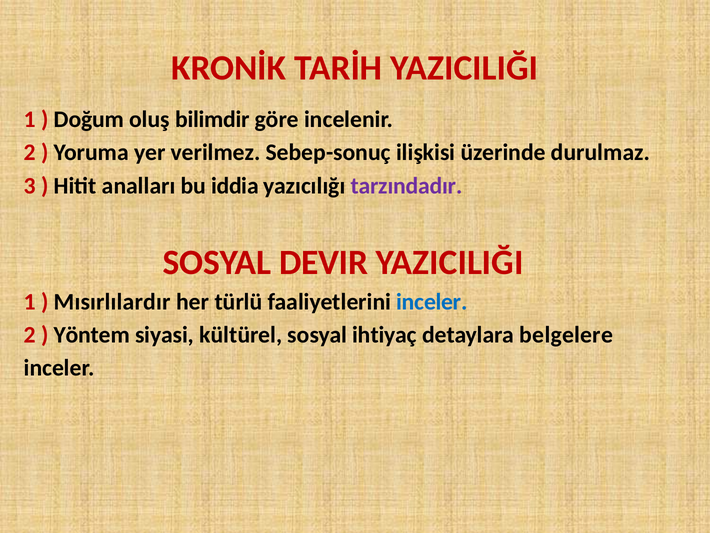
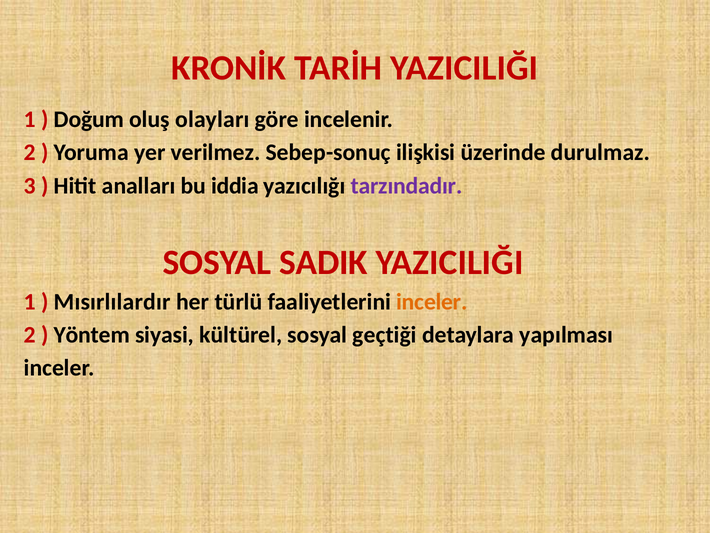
bilimdir: bilimdir -> olayları
DEVIR: DEVIR -> SADIK
inceler at (432, 301) colour: blue -> orange
ihtiyaç: ihtiyaç -> geçtiği
belgelere: belgelere -> yapılması
